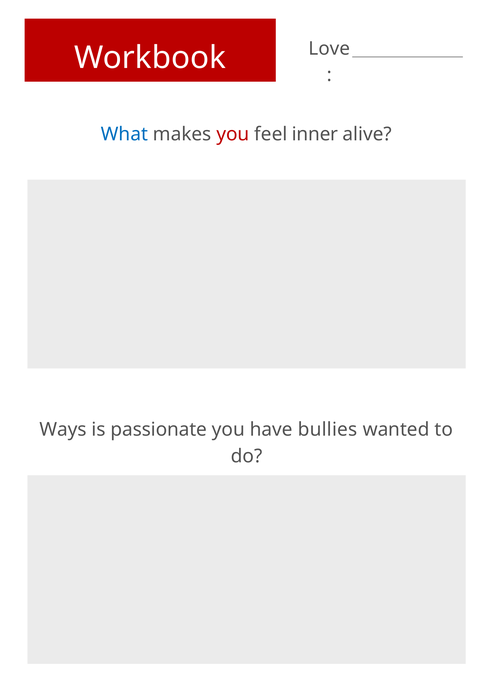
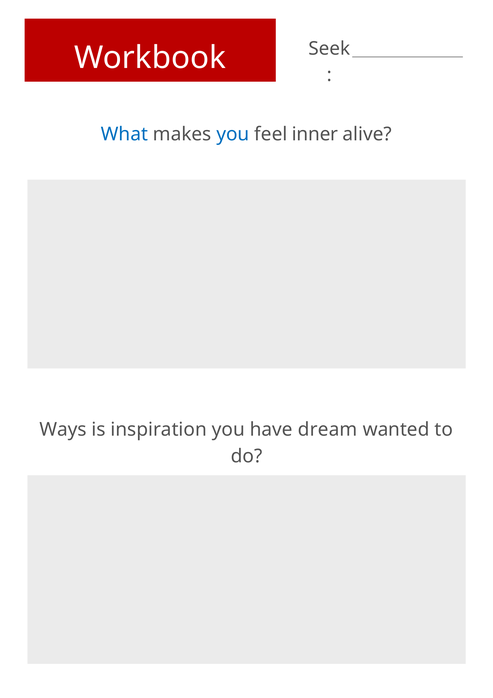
Love: Love -> Seek
you at (233, 134) colour: red -> blue
passionate: passionate -> inspiration
bullies: bullies -> dream
